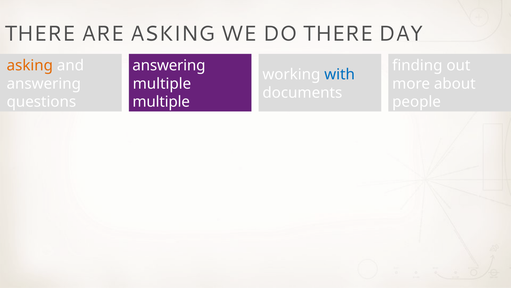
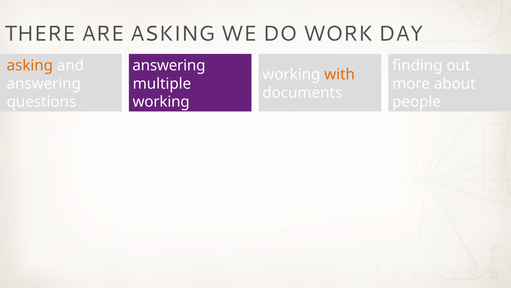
DO THERE: THERE -> WORK
with colour: blue -> orange
multiple at (161, 102): multiple -> working
